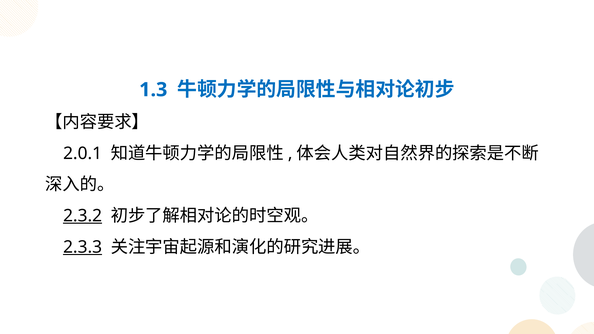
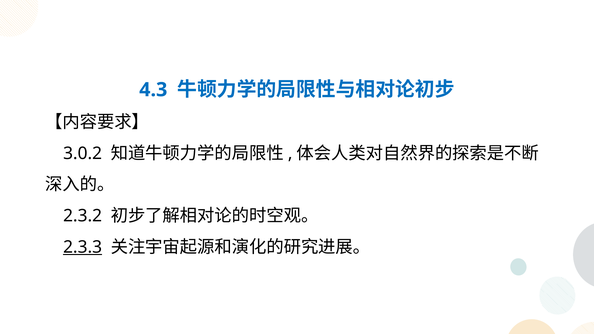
1.3: 1.3 -> 4.3
2.0.1: 2.0.1 -> 3.0.2
2.3.2 underline: present -> none
